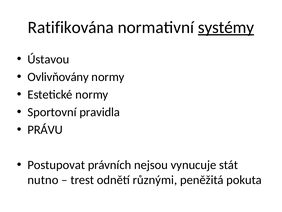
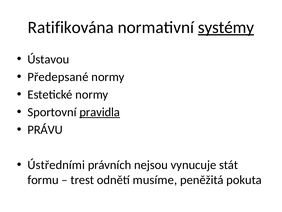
Ovlivňovány: Ovlivňovány -> Předepsané
pravidla underline: none -> present
Postupovat: Postupovat -> Ústředními
nutno: nutno -> formu
různými: různými -> musíme
